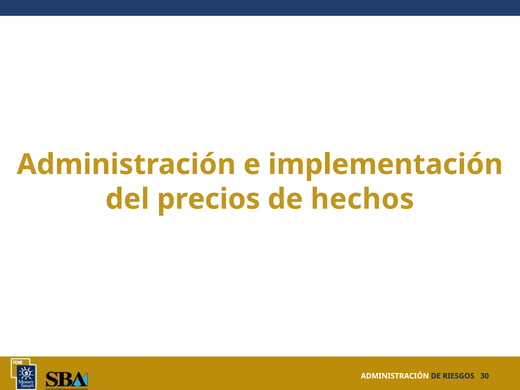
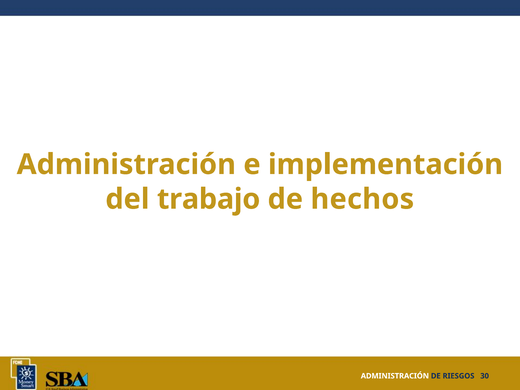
precios: precios -> trabajo
